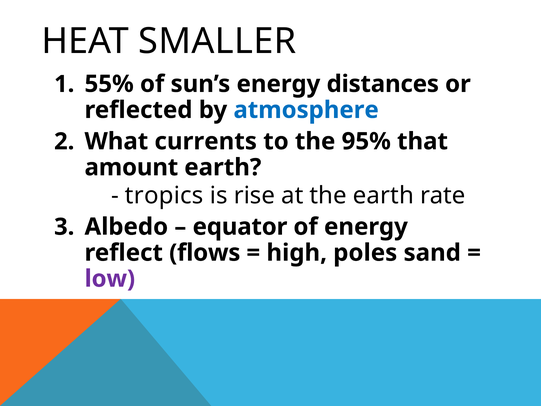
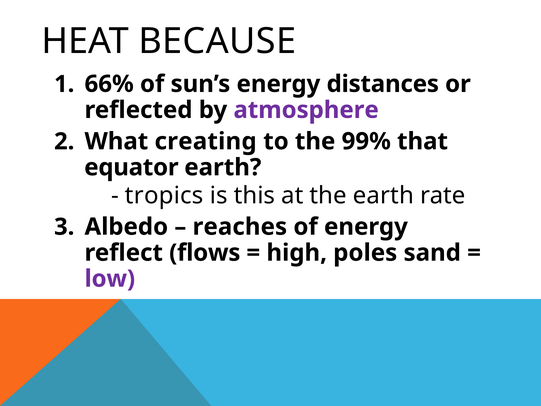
SMALLER: SMALLER -> BECAUSE
55%: 55% -> 66%
atmosphere colour: blue -> purple
currents: currents -> creating
95%: 95% -> 99%
amount: amount -> equator
rise: rise -> this
equator: equator -> reaches
